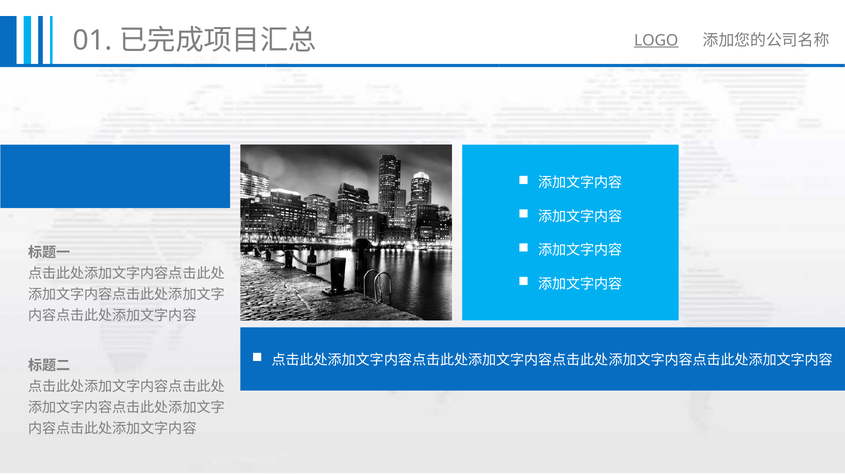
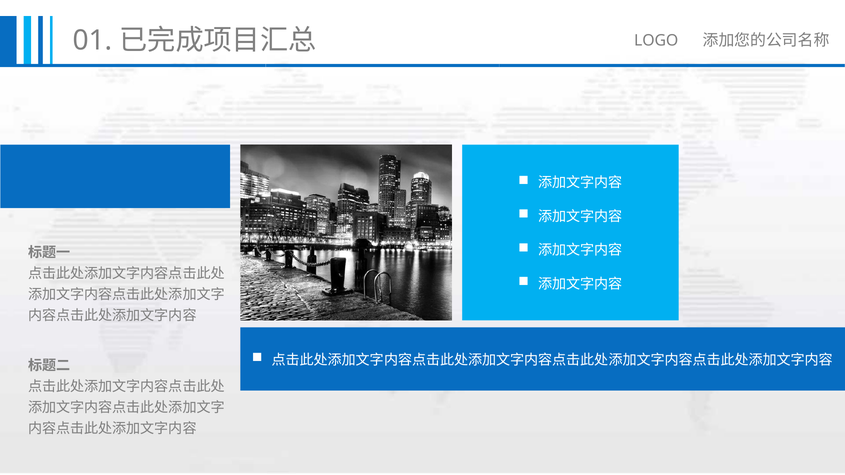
LOGO underline: present -> none
